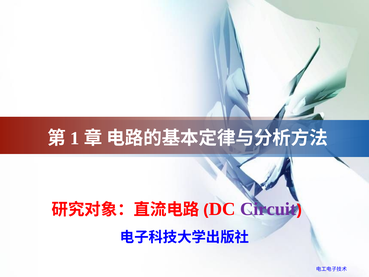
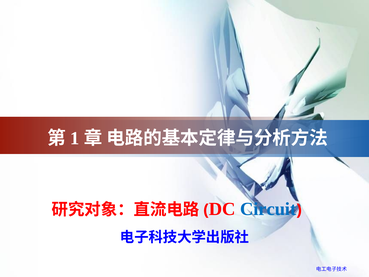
Circuit colour: purple -> blue
